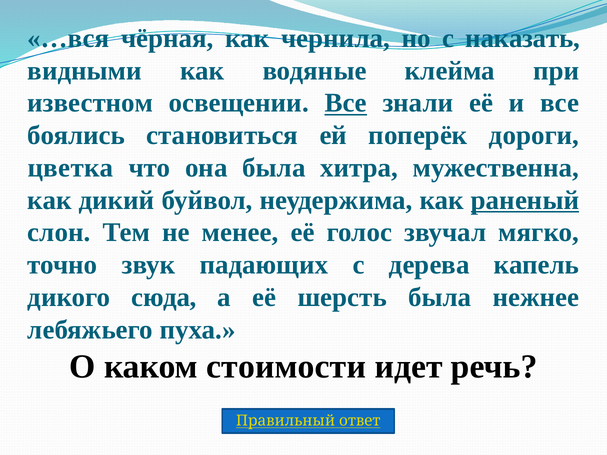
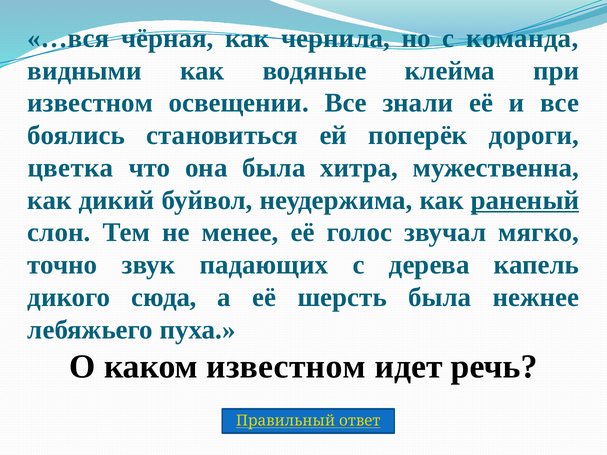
наказать: наказать -> команда
Все at (346, 103) underline: present -> none
каком стоимости: стоимости -> известном
